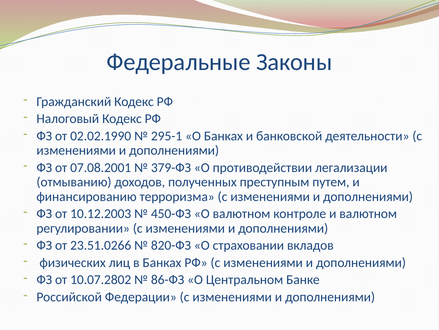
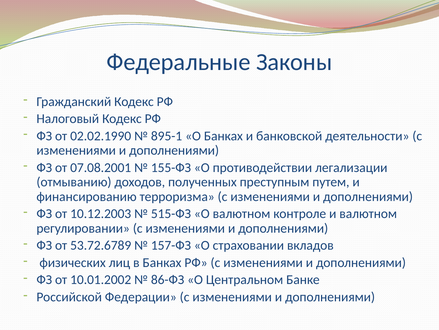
295-1: 295-1 -> 895-1
379-ФЗ: 379-ФЗ -> 155-ФЗ
450-ФЗ: 450-ФЗ -> 515-ФЗ
23.51.0266: 23.51.0266 -> 53.72.6789
820-ФЗ: 820-ФЗ -> 157-ФЗ
10.07.2802: 10.07.2802 -> 10.01.2002
